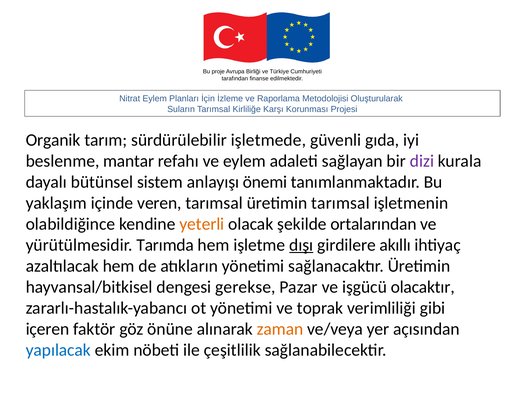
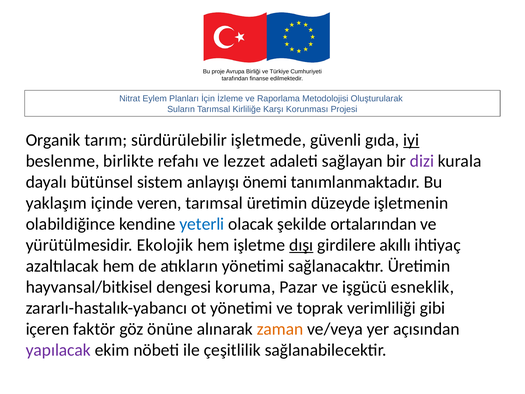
iyi underline: none -> present
mantar: mantar -> birlikte
ve eylem: eylem -> lezzet
üretimin tarımsal: tarımsal -> düzeyde
yeterli colour: orange -> blue
Tarımda: Tarımda -> Ekolojik
gerekse: gerekse -> koruma
olacaktır: olacaktır -> esneklik
yapılacak colour: blue -> purple
